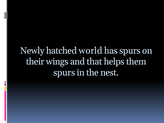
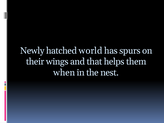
spurs at (64, 72): spurs -> when
